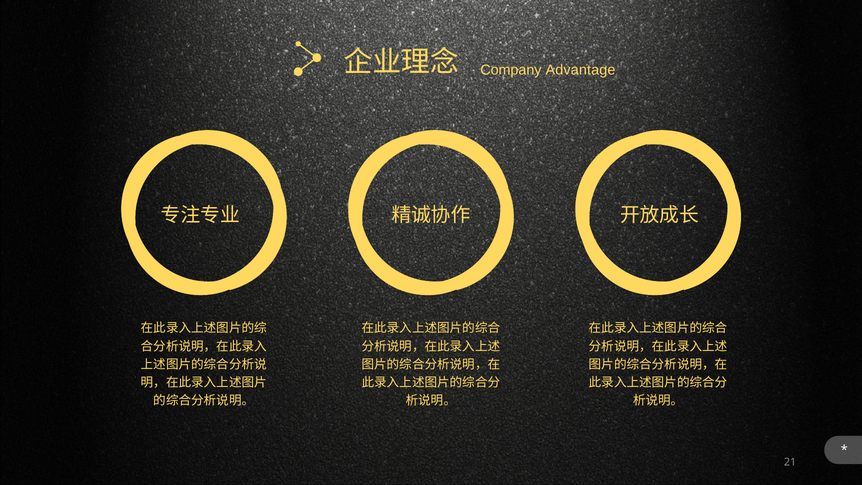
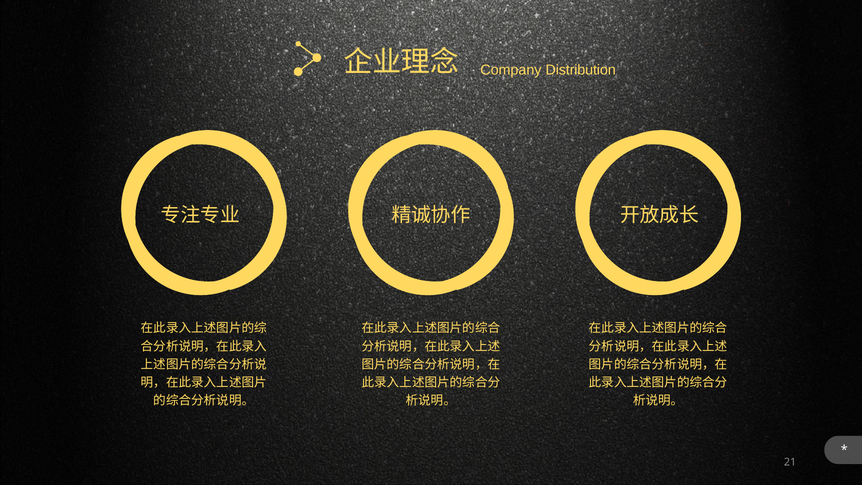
Advantage: Advantage -> Distribution
